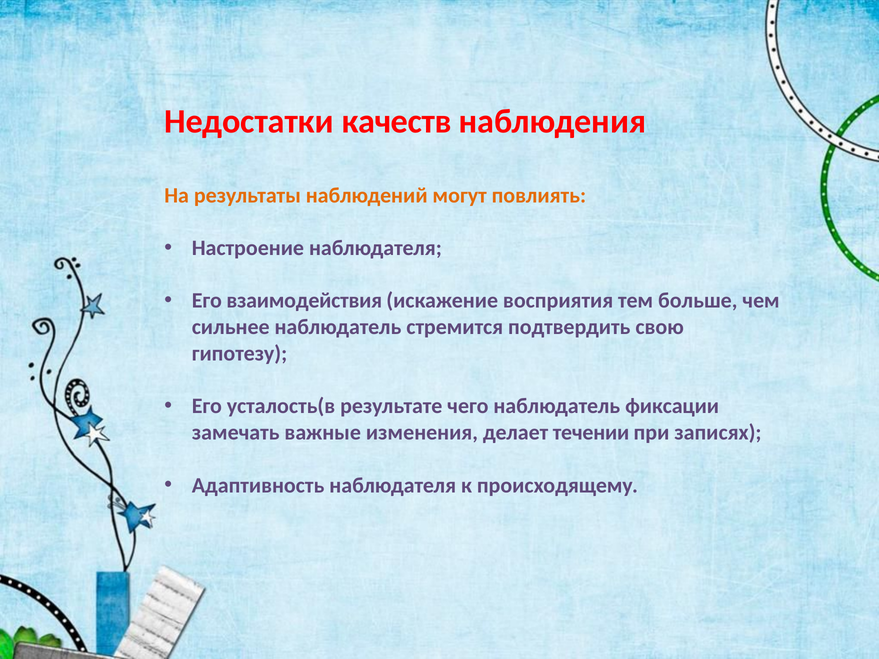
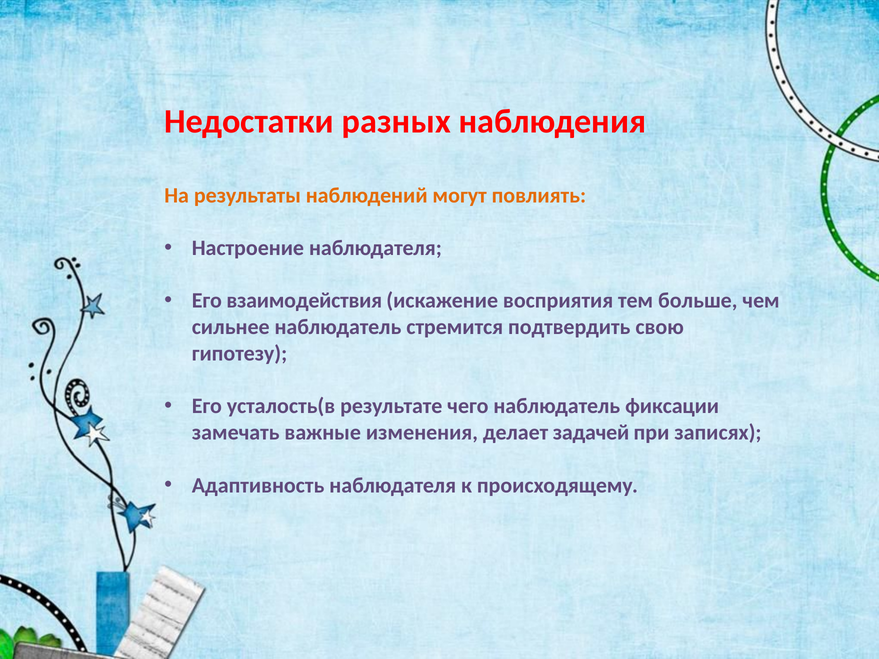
качеств: качеств -> разных
течении: течении -> задачей
